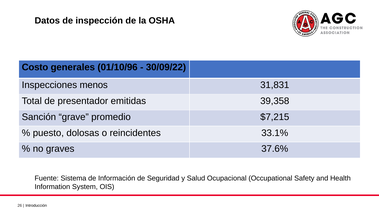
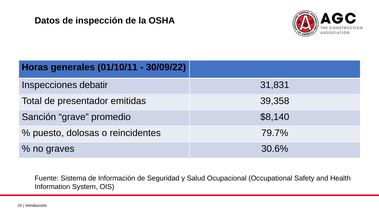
Costo: Costo -> Horas
01/10/96: 01/10/96 -> 01/10/11
menos: menos -> debatir
$7,215: $7,215 -> $8,140
33.1%: 33.1% -> 79.7%
37.6%: 37.6% -> 30.6%
